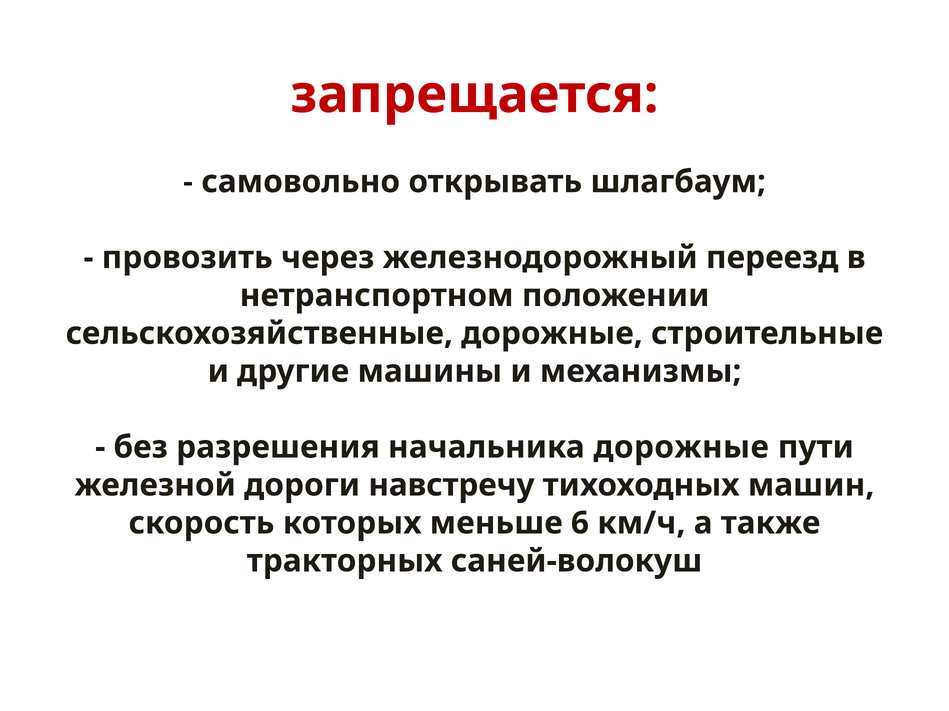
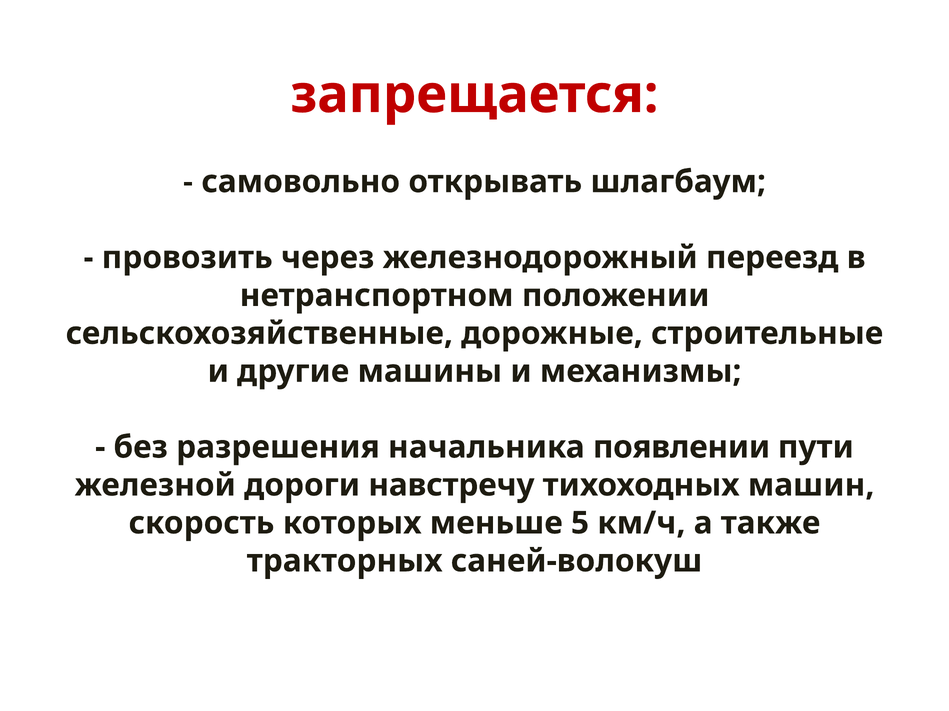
начальника дорожные: дорожные -> появлении
6: 6 -> 5
